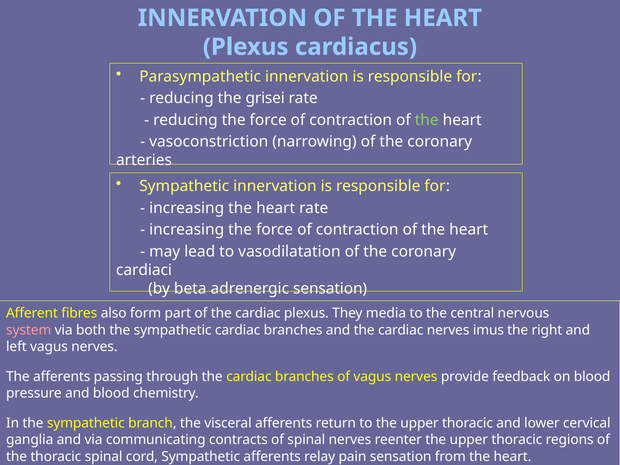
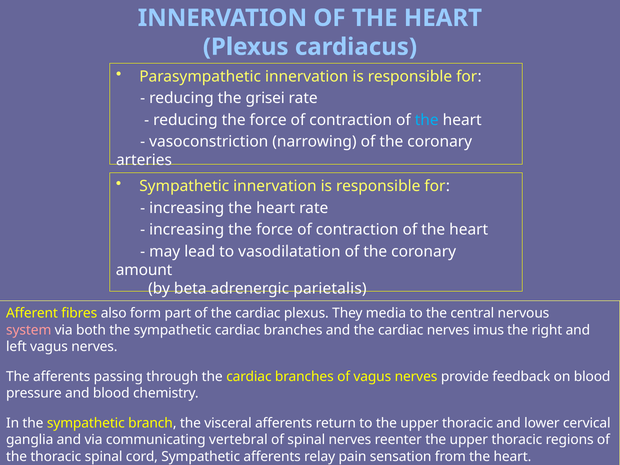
the at (427, 120) colour: light green -> light blue
cardiaci: cardiaci -> amount
adrenergic sensation: sensation -> parietalis
contracts: contracts -> vertebral
